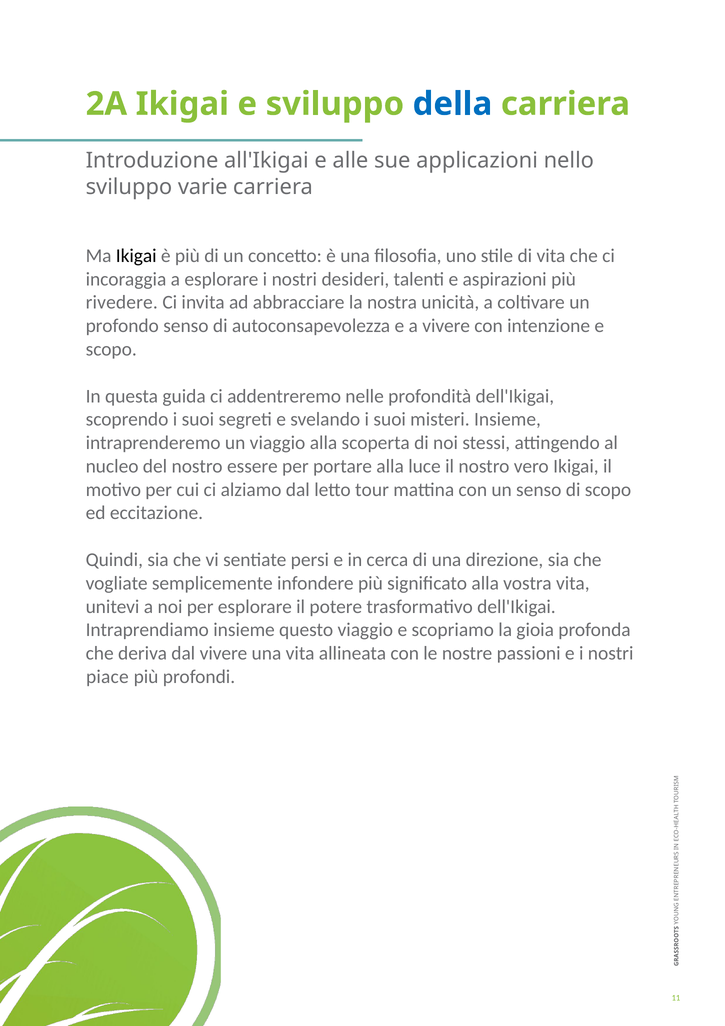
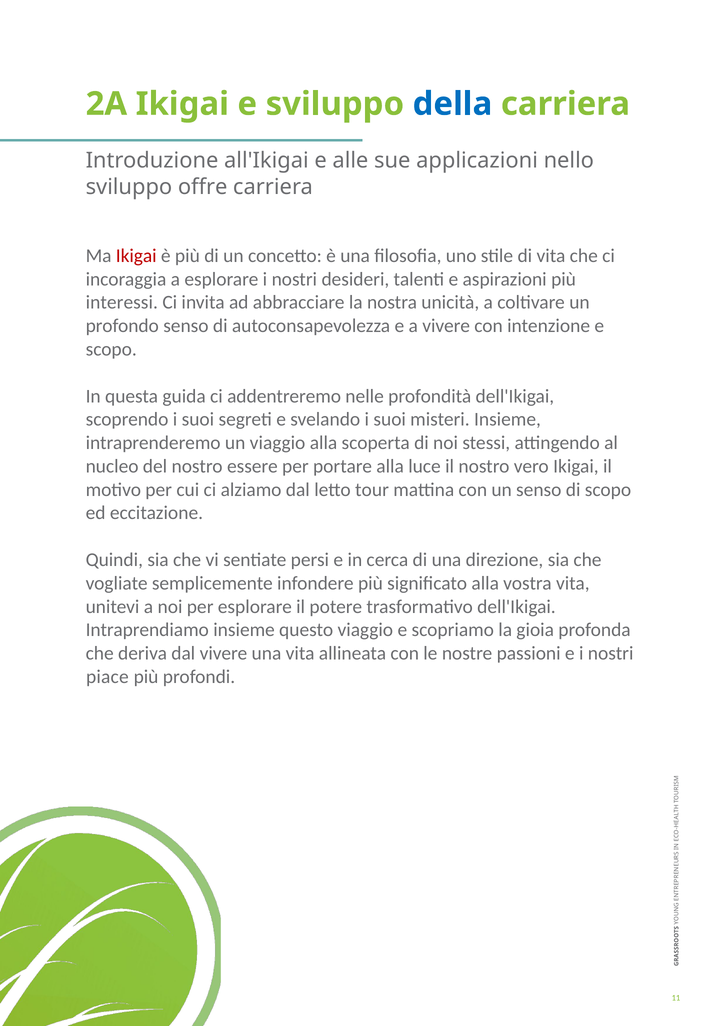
varie: varie -> offre
Ikigai at (136, 256) colour: black -> red
rivedere: rivedere -> interessi
